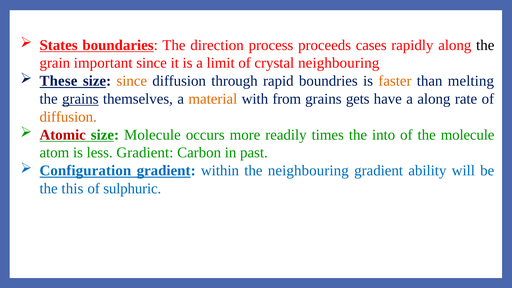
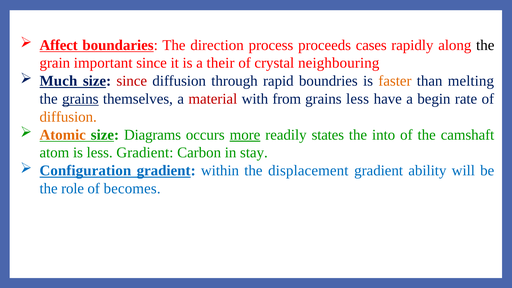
States: States -> Affect
limit: limit -> their
These: These -> Much
since at (132, 81) colour: orange -> red
material colour: orange -> red
grains gets: gets -> less
a along: along -> begin
Atomic colour: red -> orange
size Molecule: Molecule -> Diagrams
more underline: none -> present
times: times -> states
the molecule: molecule -> camshaft
past: past -> stay
the neighbouring: neighbouring -> displacement
this: this -> role
sulphuric: sulphuric -> becomes
